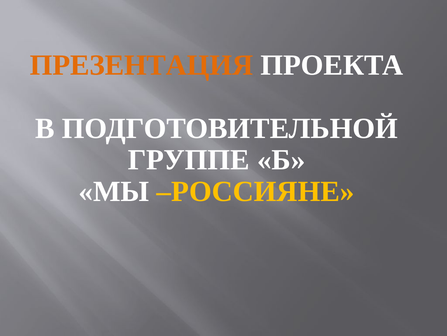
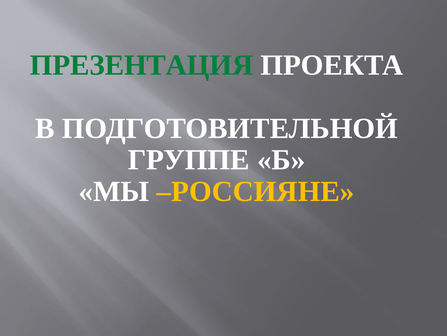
ПРЕЗЕНТАЦИЯ colour: orange -> green
